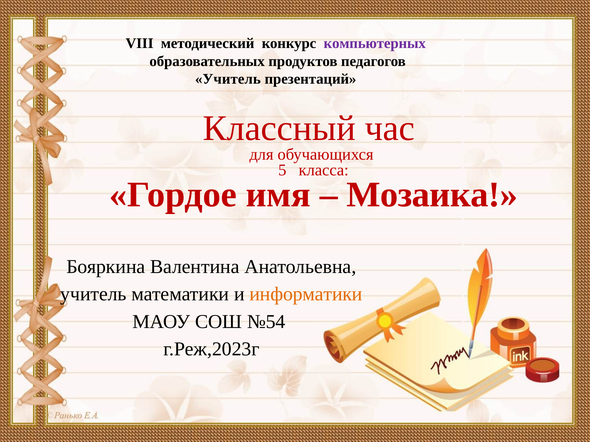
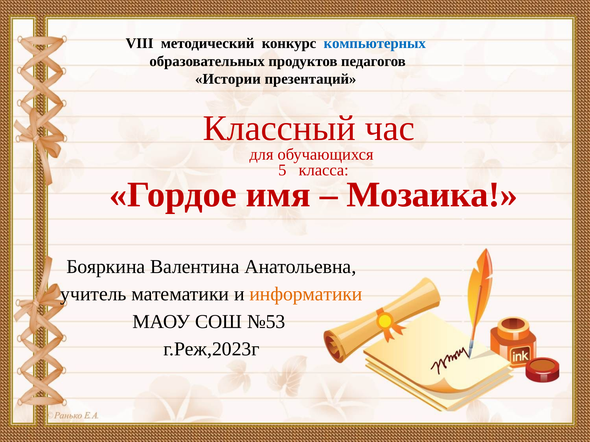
компьютерных colour: purple -> blue
Учитель at (228, 79): Учитель -> Истории
№54: №54 -> №53
